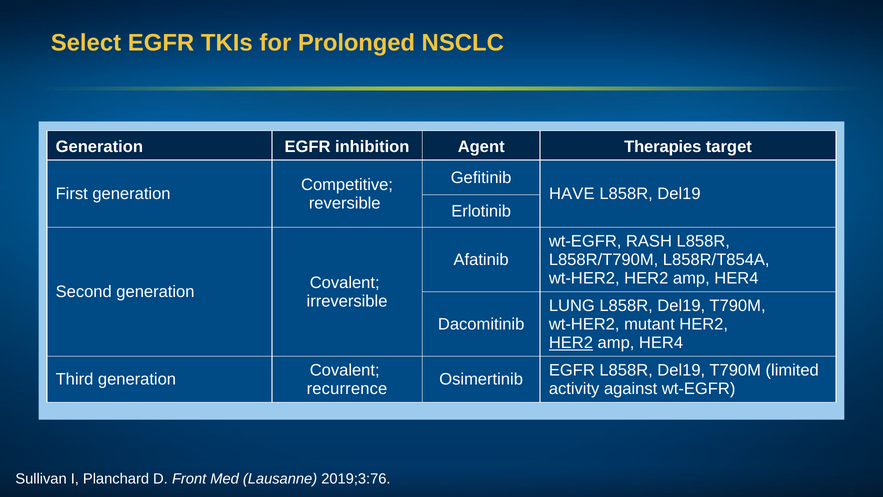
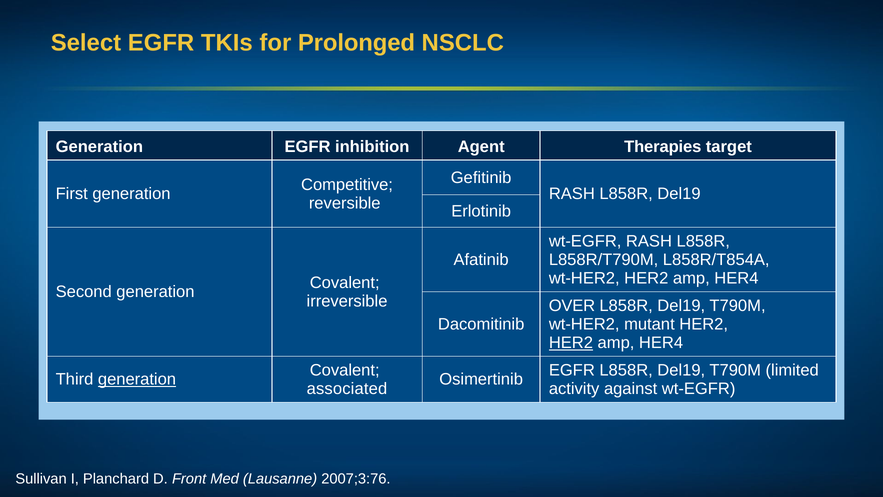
HAVE at (572, 194): HAVE -> RASH
LUNG: LUNG -> OVER
generation at (137, 379) underline: none -> present
recurrence: recurrence -> associated
2019;3:76: 2019;3:76 -> 2007;3:76
